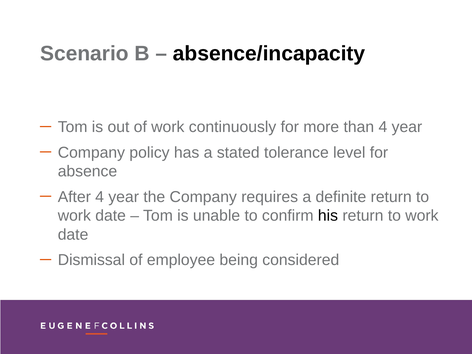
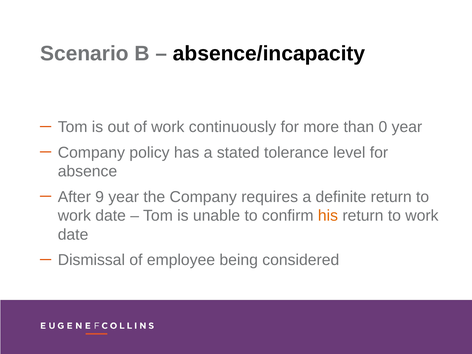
than 4: 4 -> 0
After 4: 4 -> 9
his colour: black -> orange
